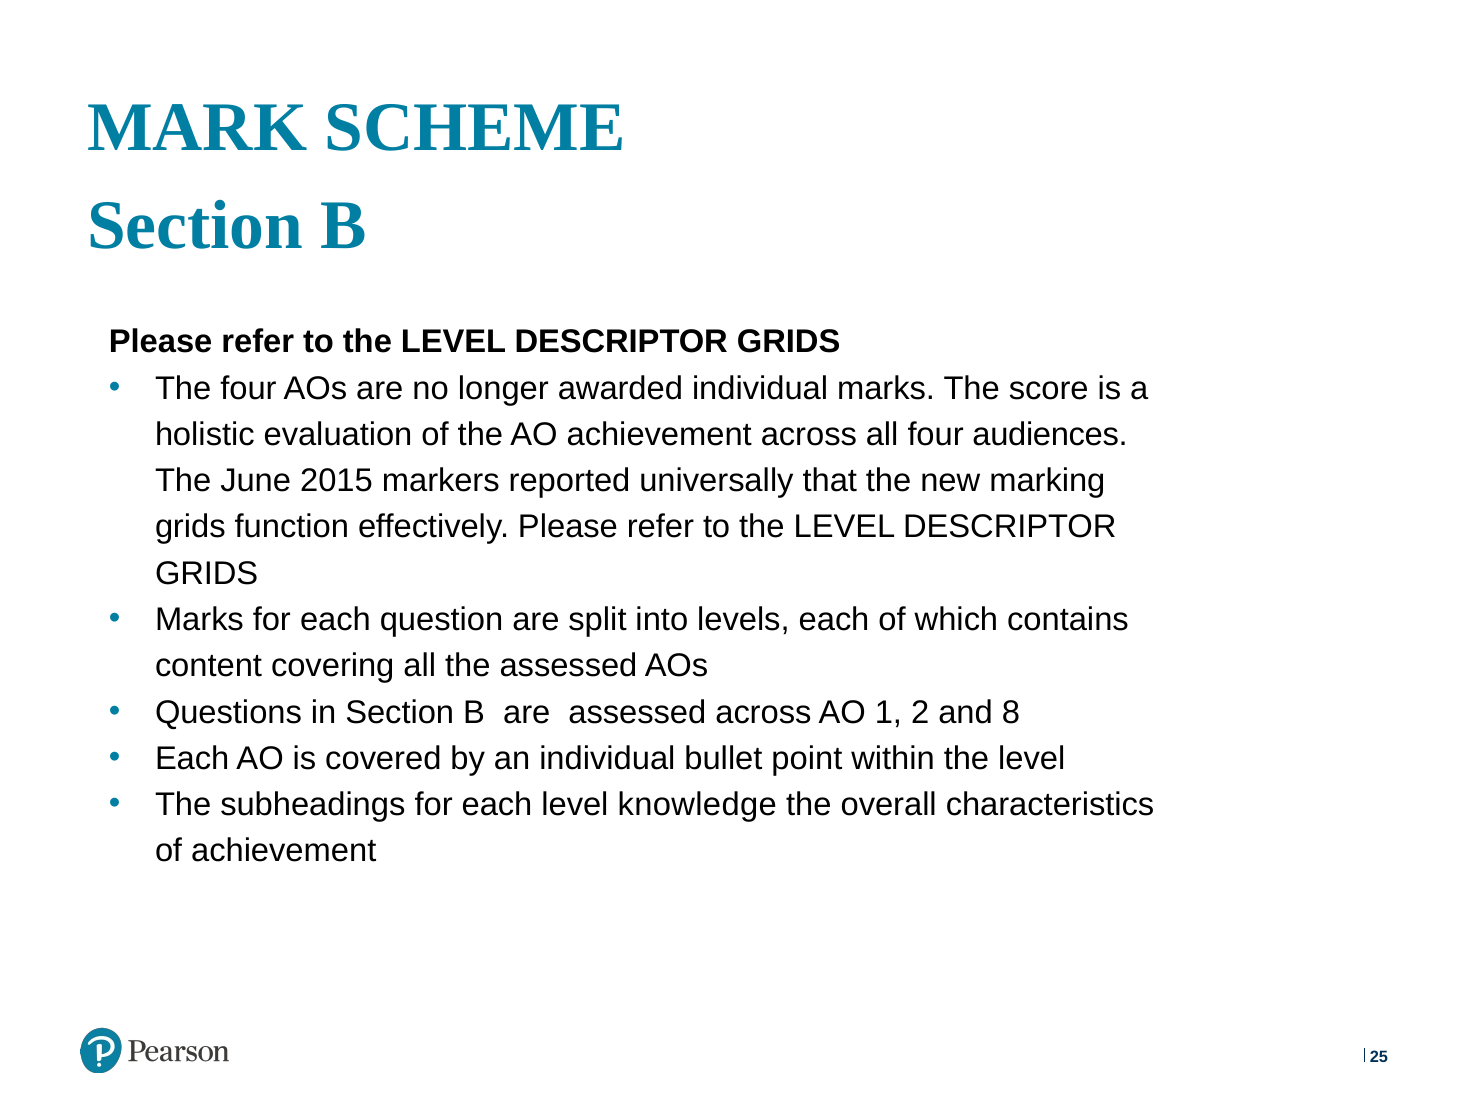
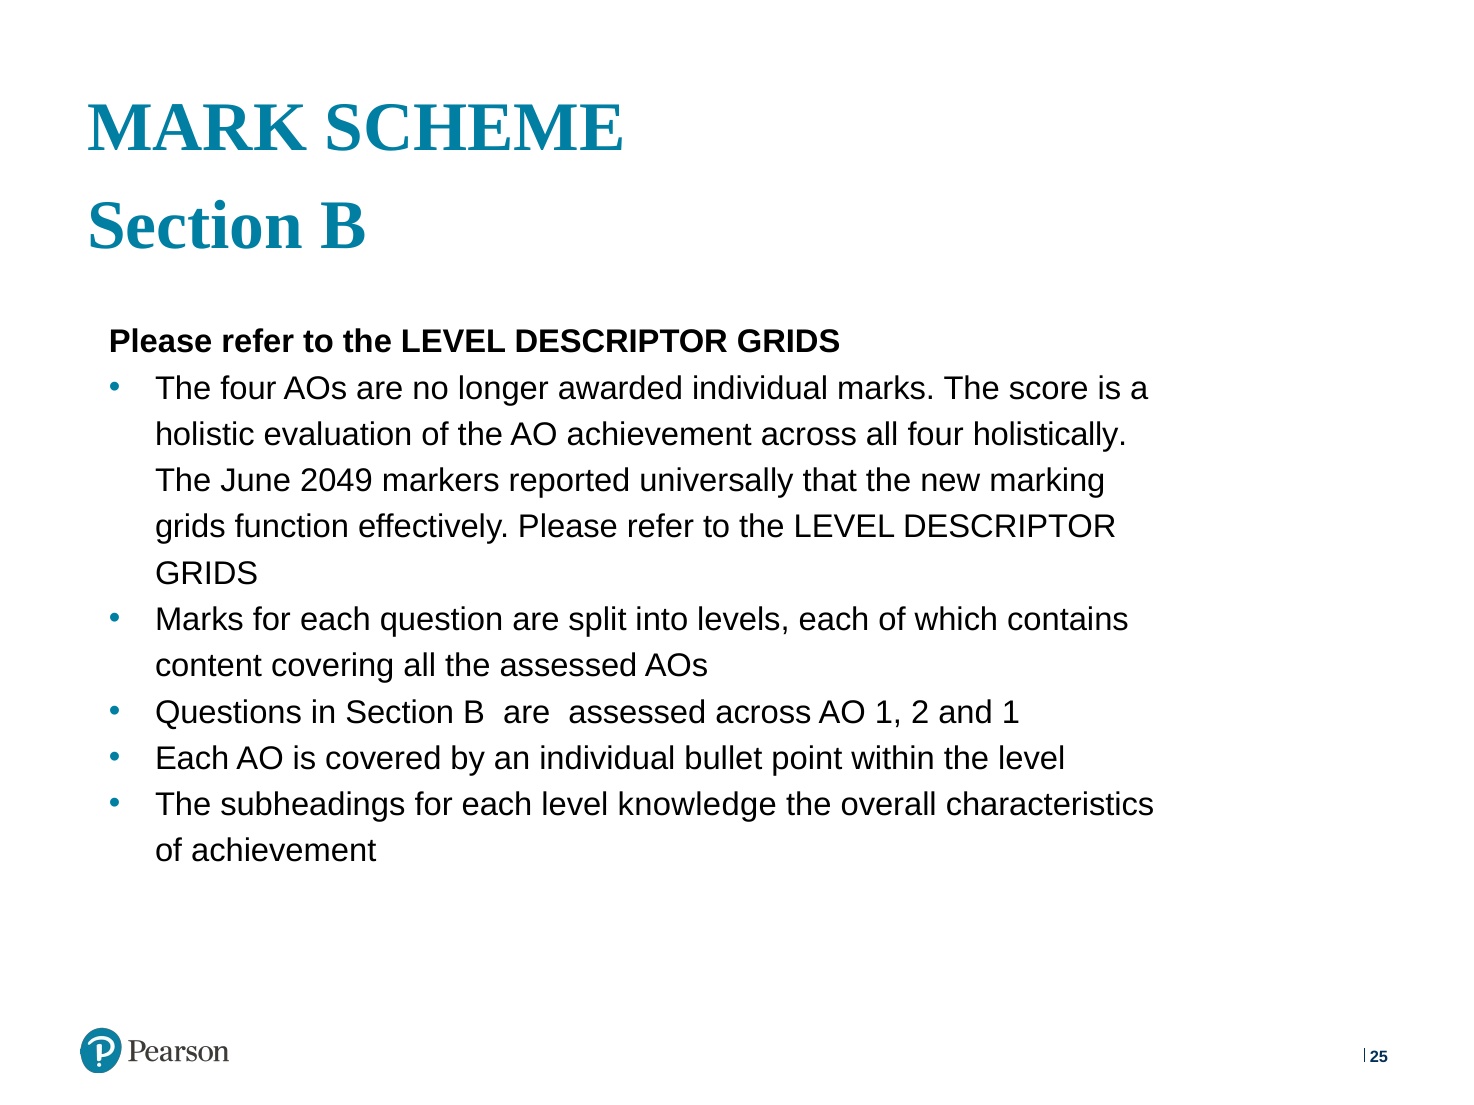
audiences: audiences -> holistically
2015: 2015 -> 2049
and 8: 8 -> 1
